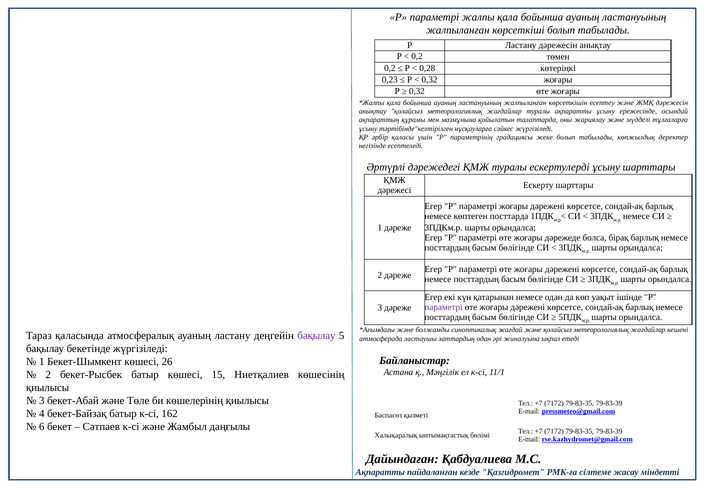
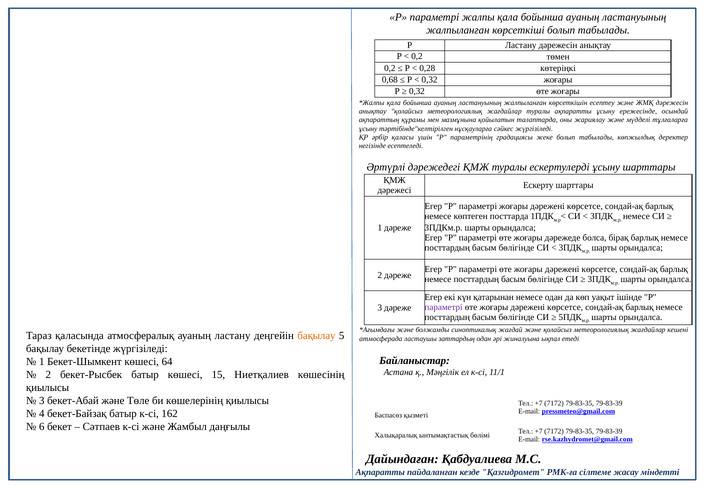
0,23: 0,23 -> 0,68
бақылау at (316, 336) colour: purple -> orange
26: 26 -> 64
